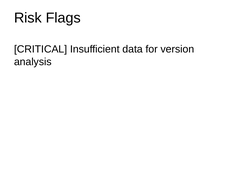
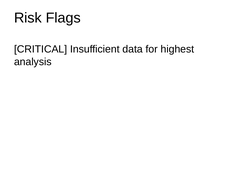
version: version -> highest
